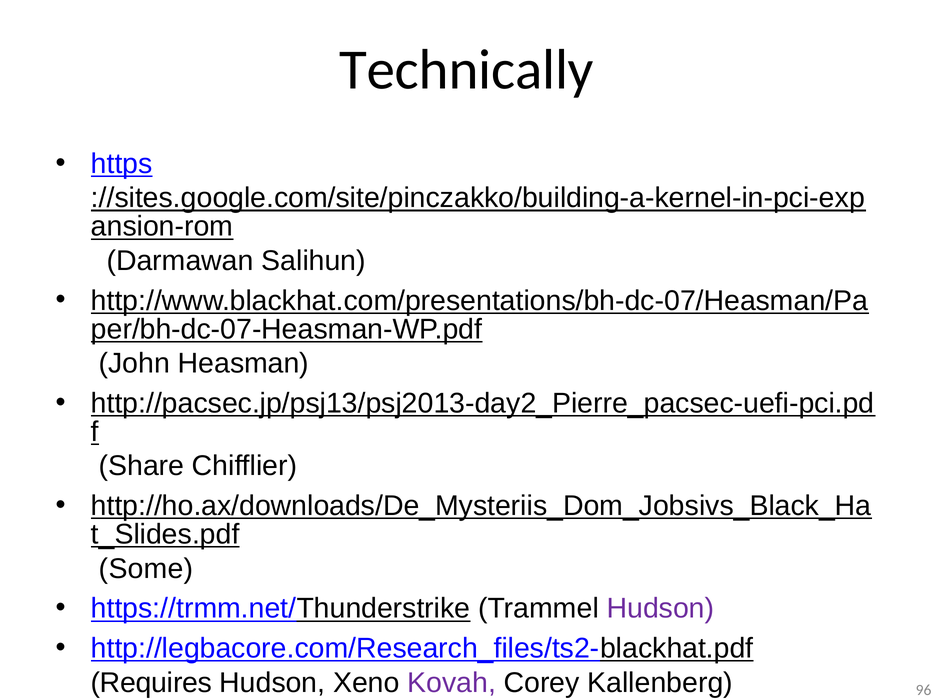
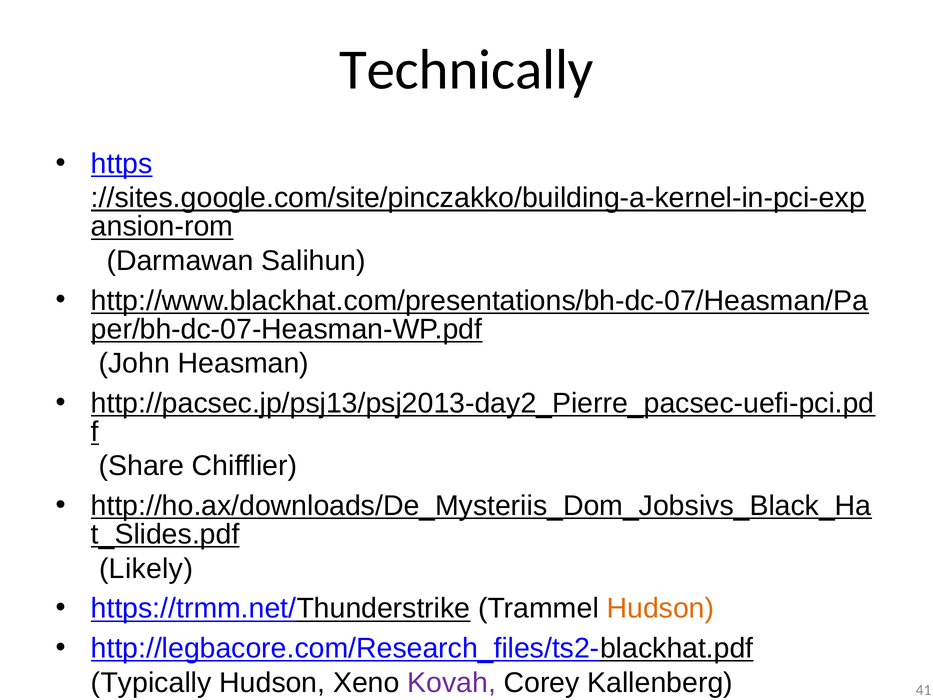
Some: Some -> Likely
Hudson at (660, 608) colour: purple -> orange
Requires: Requires -> Typically
96: 96 -> 41
